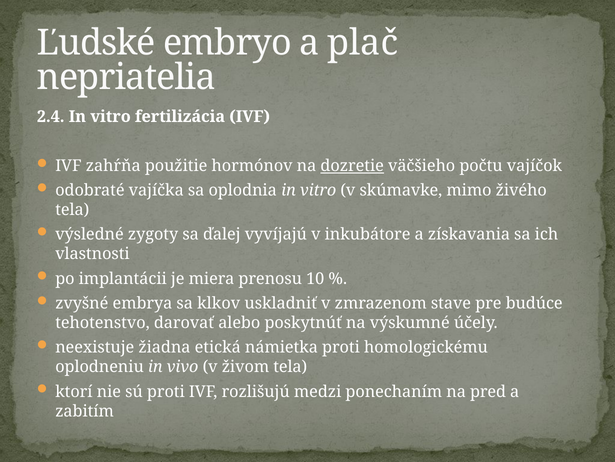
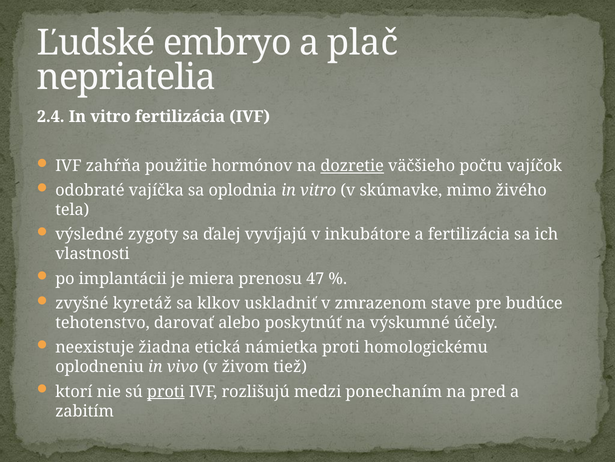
a získavania: získavania -> fertilizácia
10: 10 -> 47
embrya: embrya -> kyretáž
živom tela: tela -> tiež
proti at (166, 391) underline: none -> present
